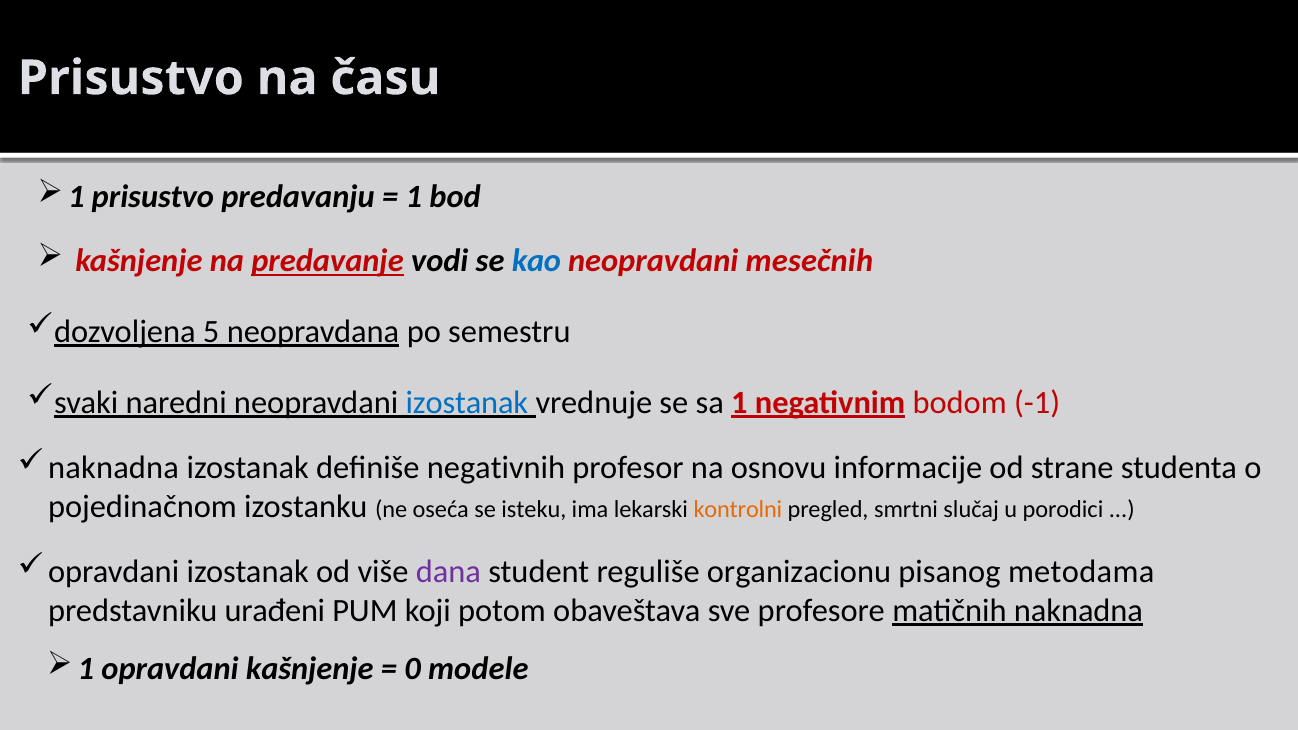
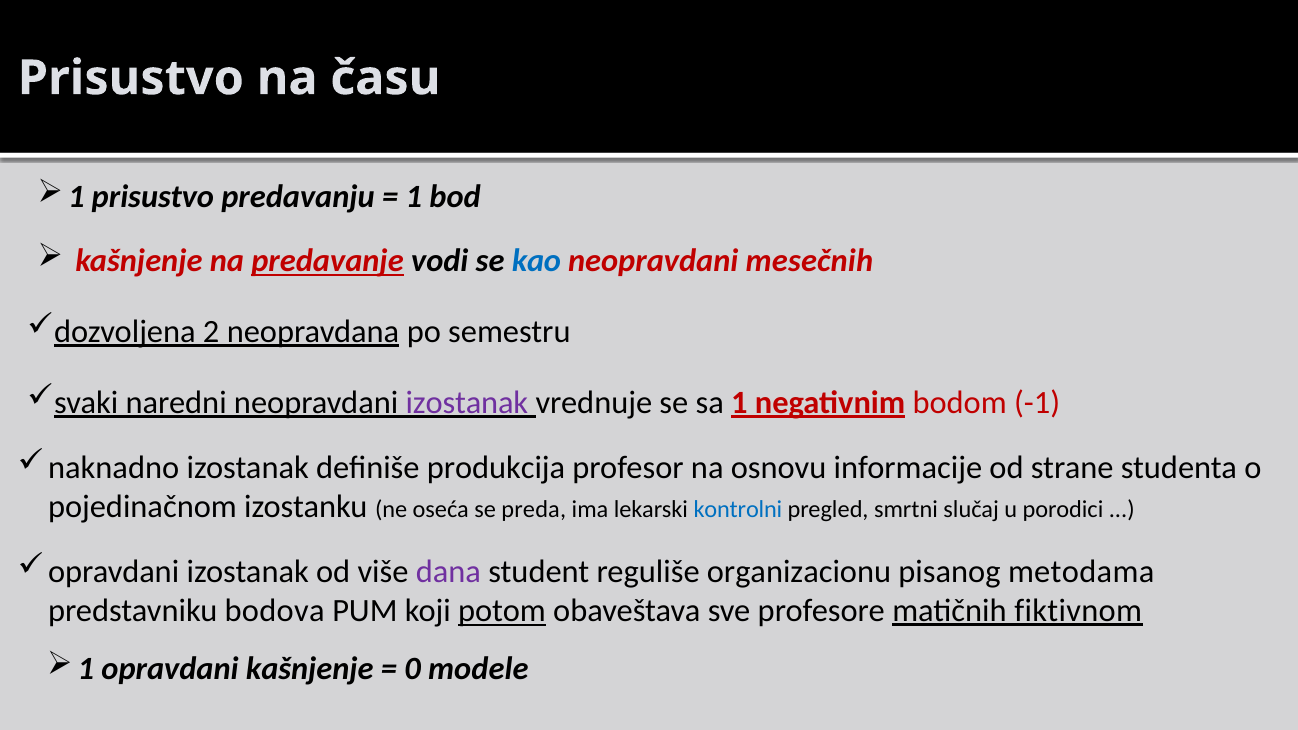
5: 5 -> 2
izostanak at (467, 403) colour: blue -> purple
naknadna at (114, 468): naknadna -> naknadno
negativnih: negativnih -> produkcija
isteku: isteku -> preda
kontrolni colour: orange -> blue
urađeni: urađeni -> bodova
potom underline: none -> present
matičnih naknadna: naknadna -> fiktivnom
